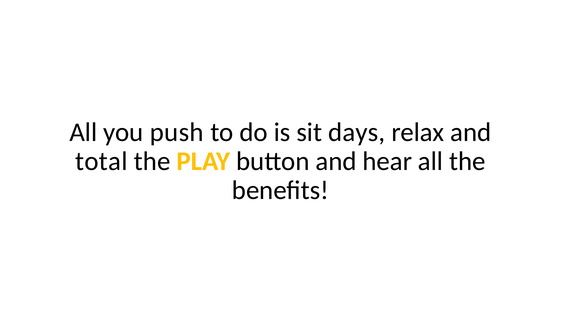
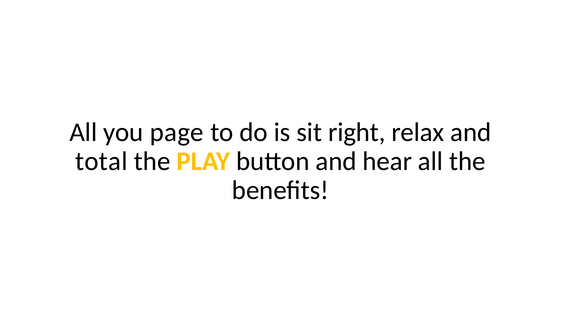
push: push -> page
days: days -> right
